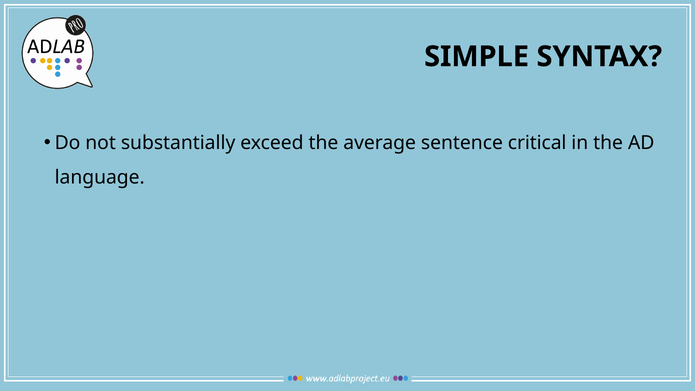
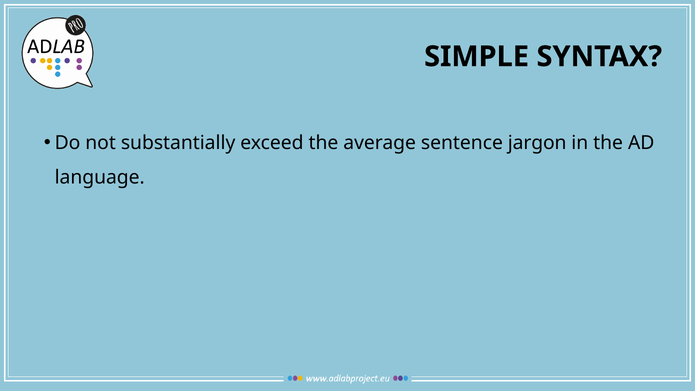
critical: critical -> jargon
